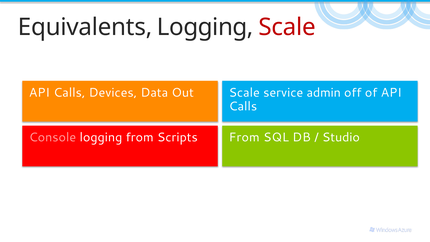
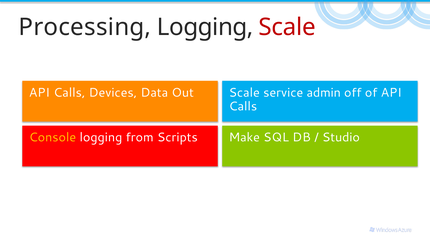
Equivalents: Equivalents -> Processing
Console colour: pink -> yellow
From at (244, 137): From -> Make
